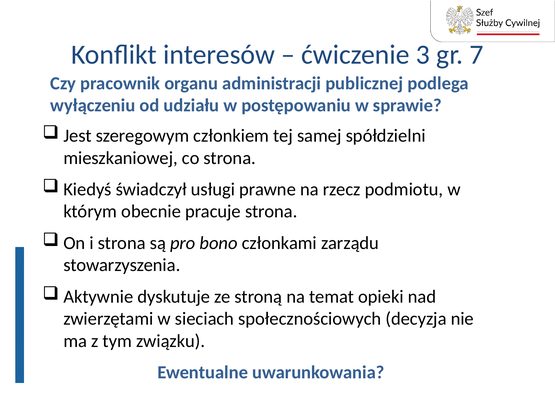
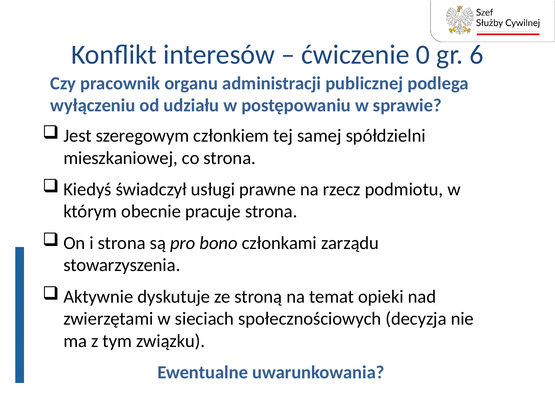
3: 3 -> 0
7: 7 -> 6
